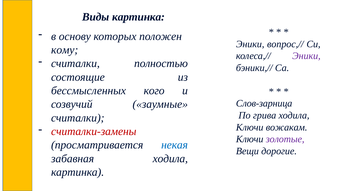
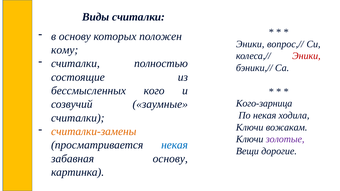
Виды картинка: картинка -> считалки
Эники at (306, 56) colour: purple -> red
Слов-зарница: Слов-зарница -> Кого-зарница
По грива: грива -> некая
считалки-замены colour: red -> orange
забавная ходила: ходила -> основу
